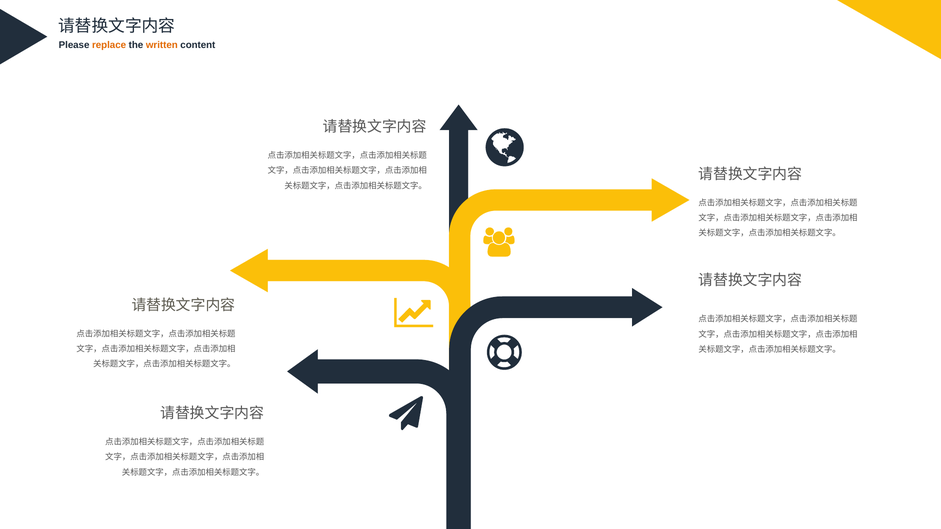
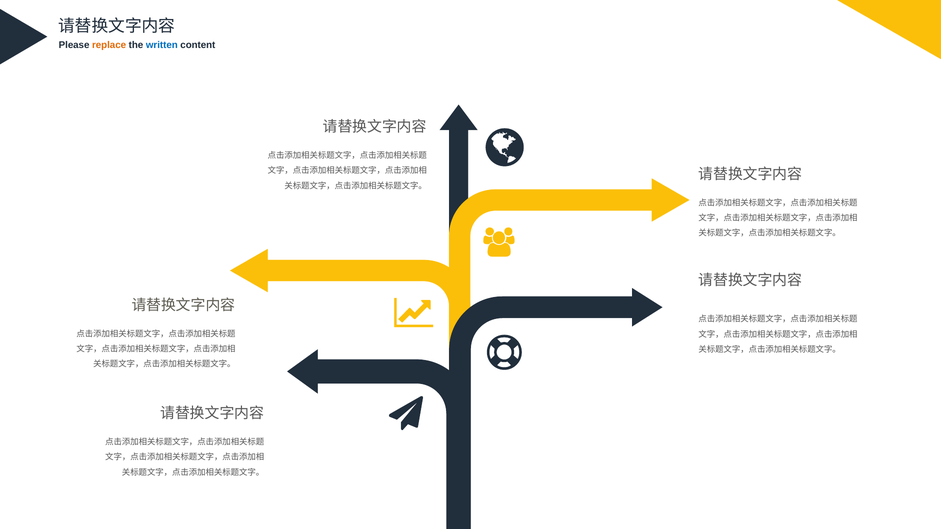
written colour: orange -> blue
